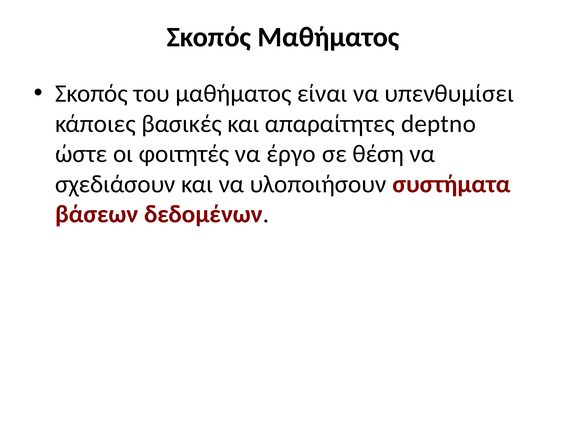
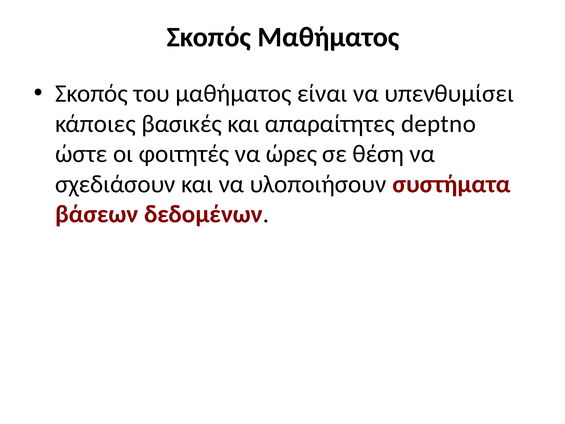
έργο: έργο -> ώρες
